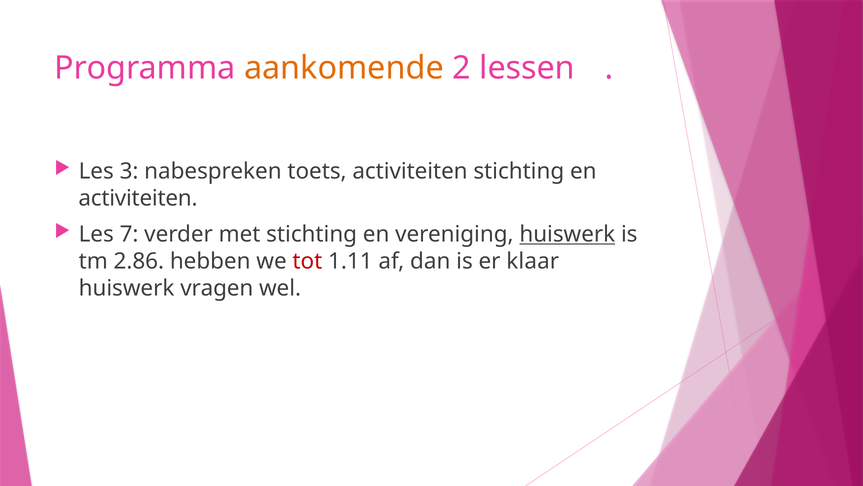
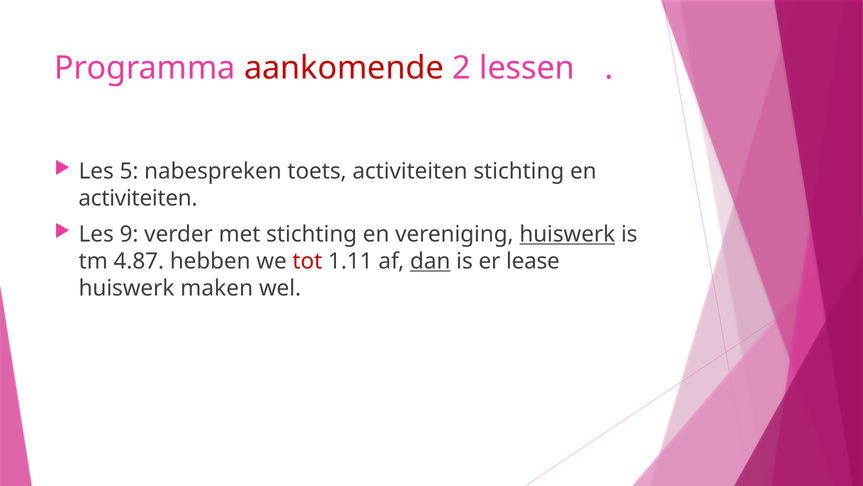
aankomende colour: orange -> red
3: 3 -> 5
7: 7 -> 9
2.86: 2.86 -> 4.87
dan underline: none -> present
klaar: klaar -> lease
vragen: vragen -> maken
